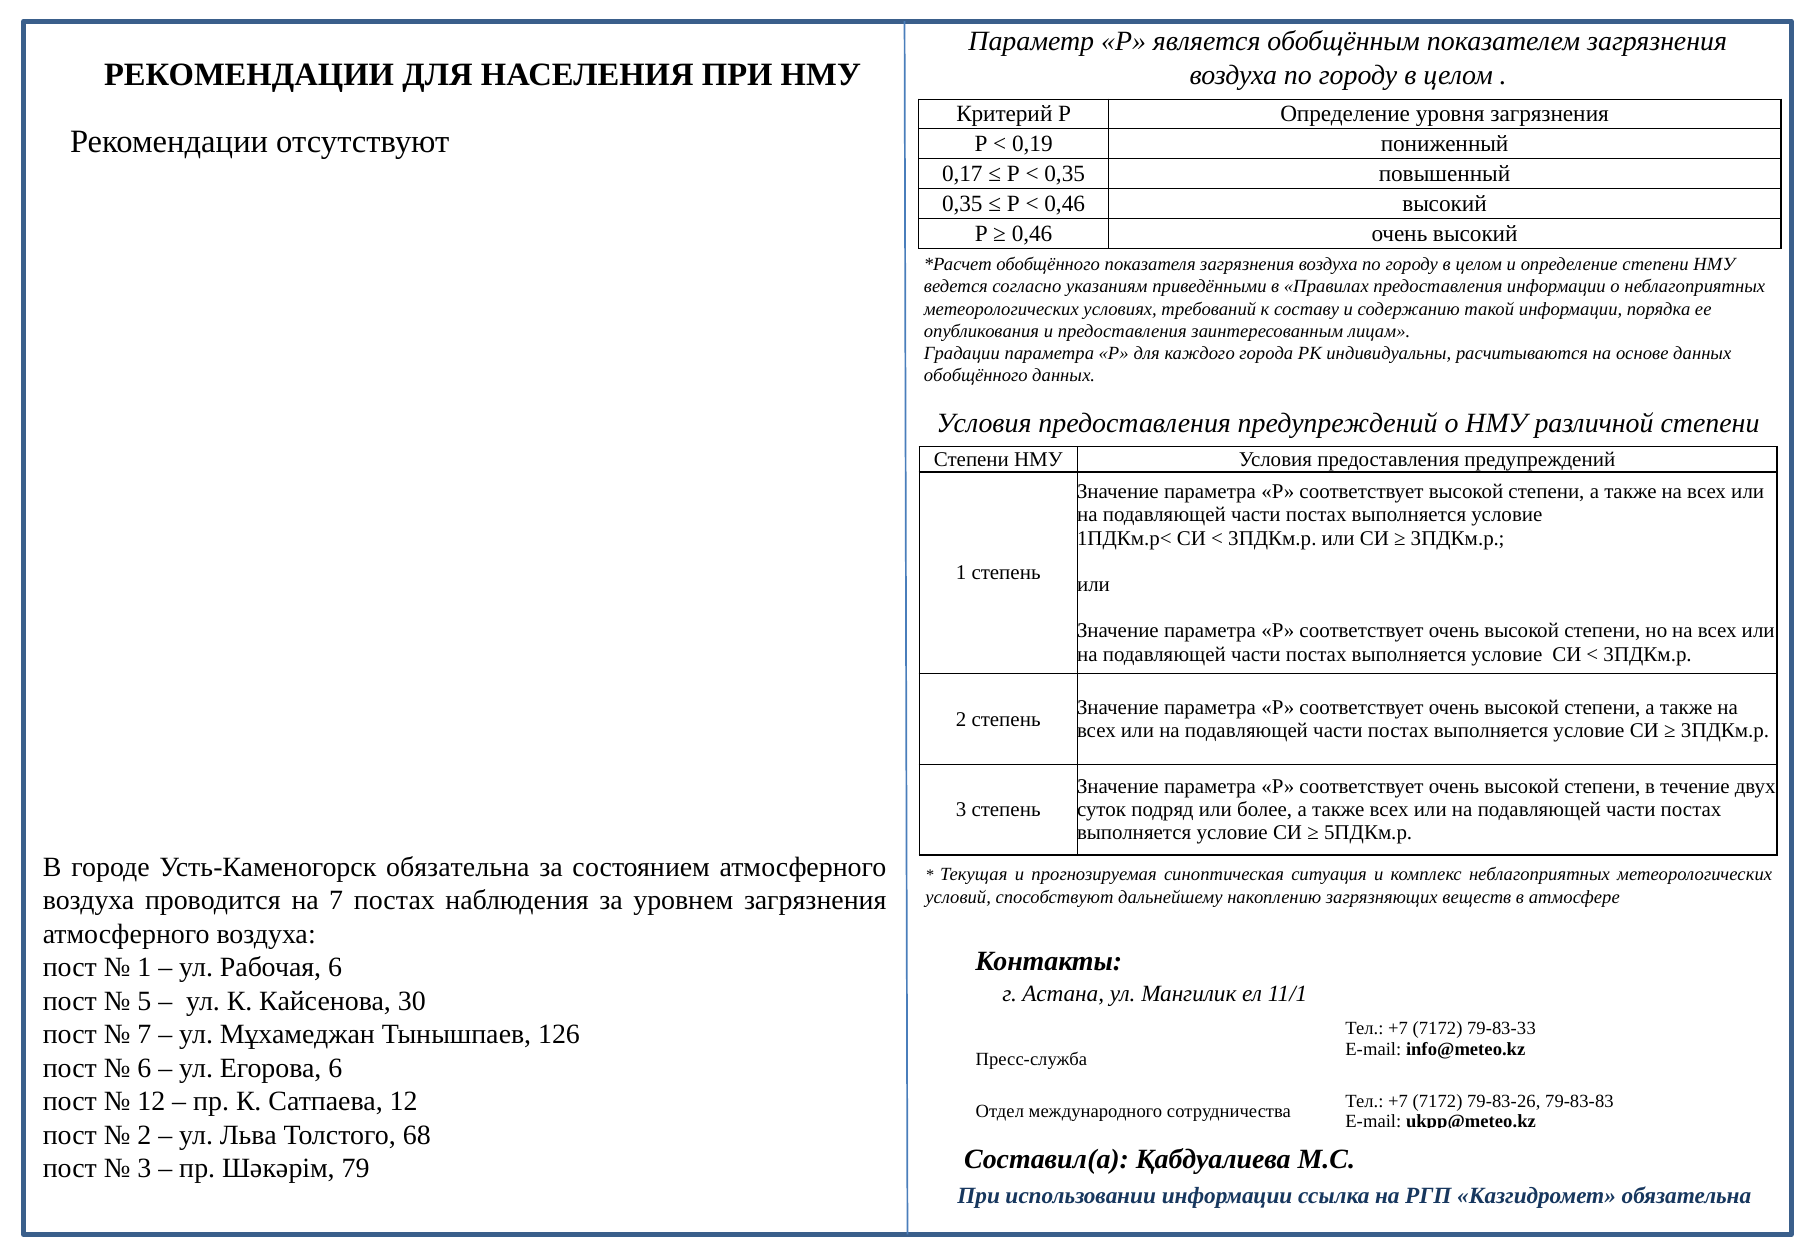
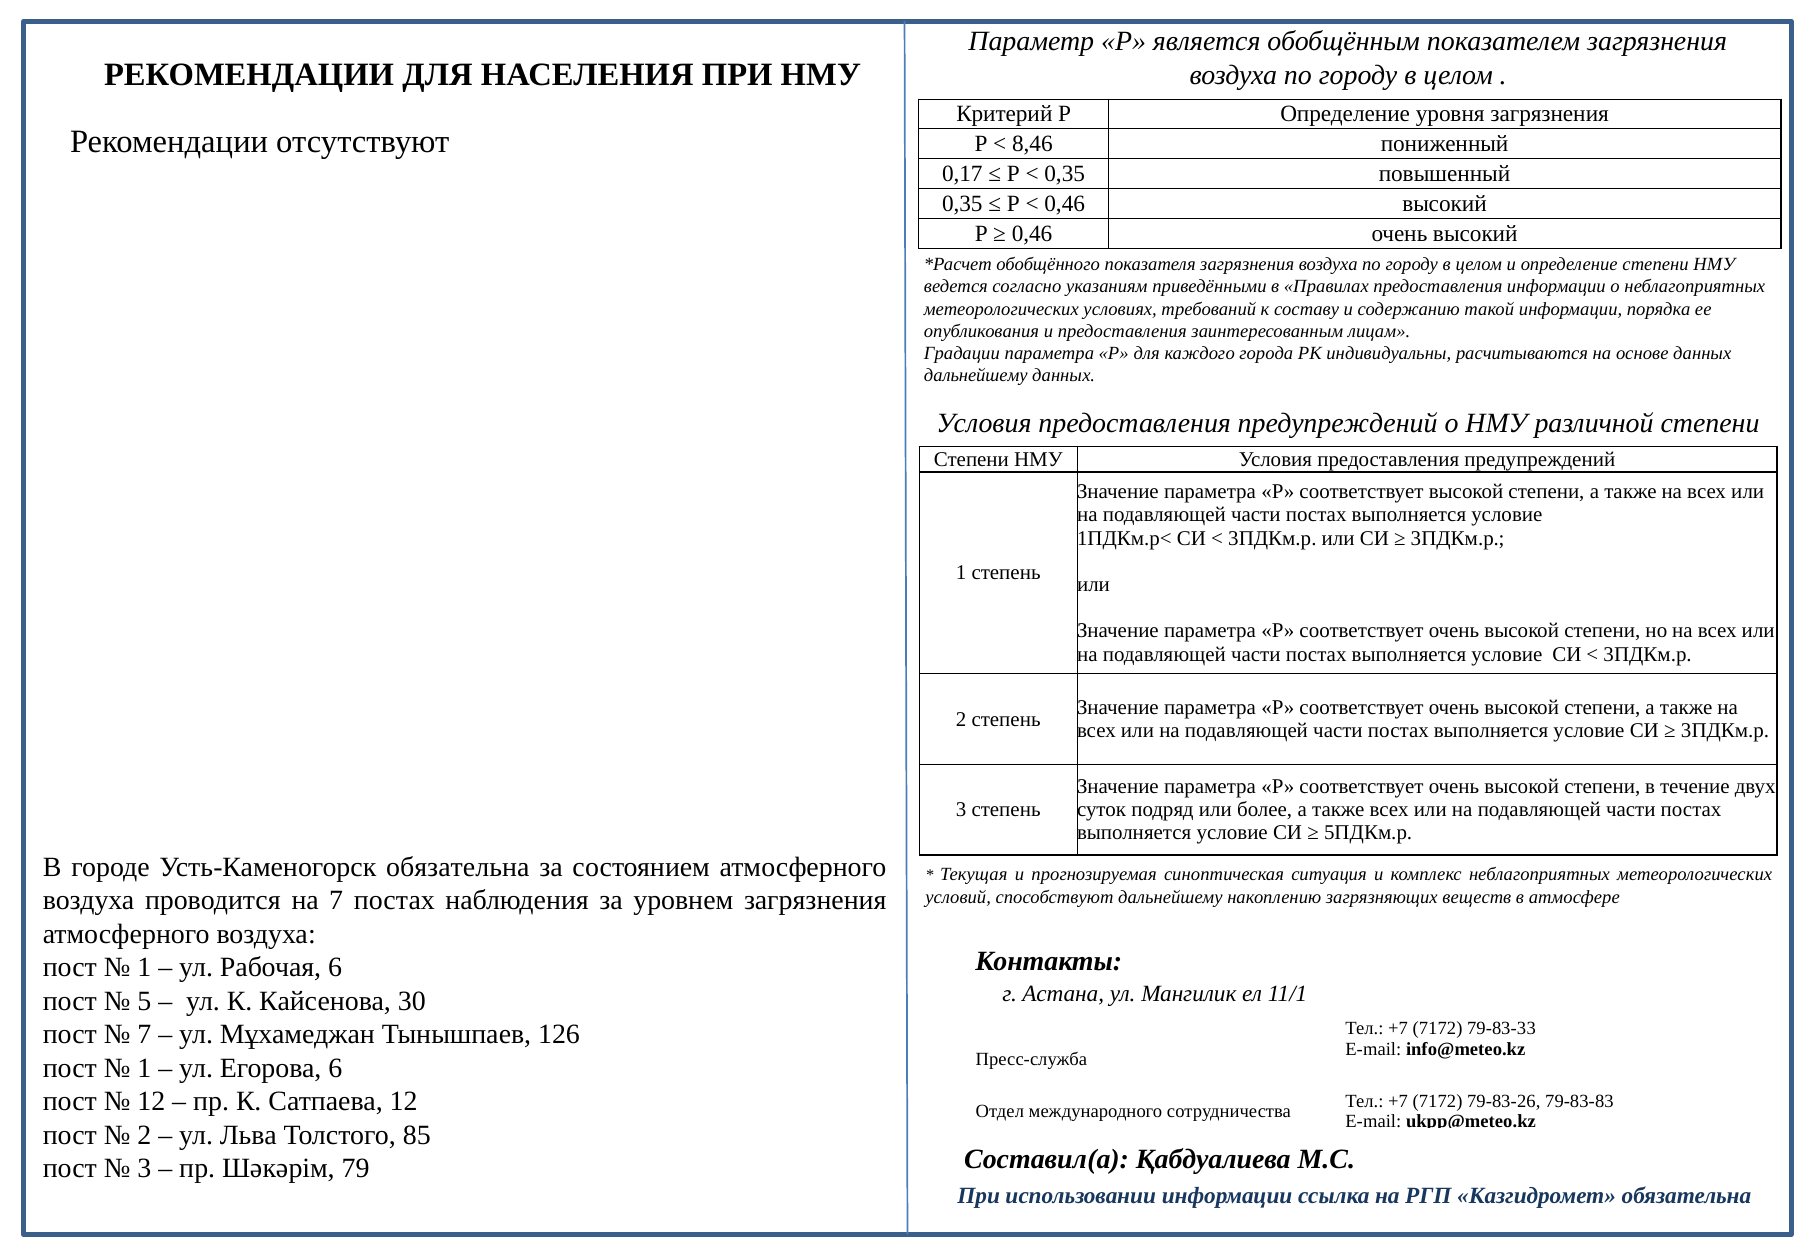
0,19: 0,19 -> 8,46
обобщённого at (976, 376): обобщённого -> дальнейшему
6 at (144, 1068): 6 -> 1
68: 68 -> 85
